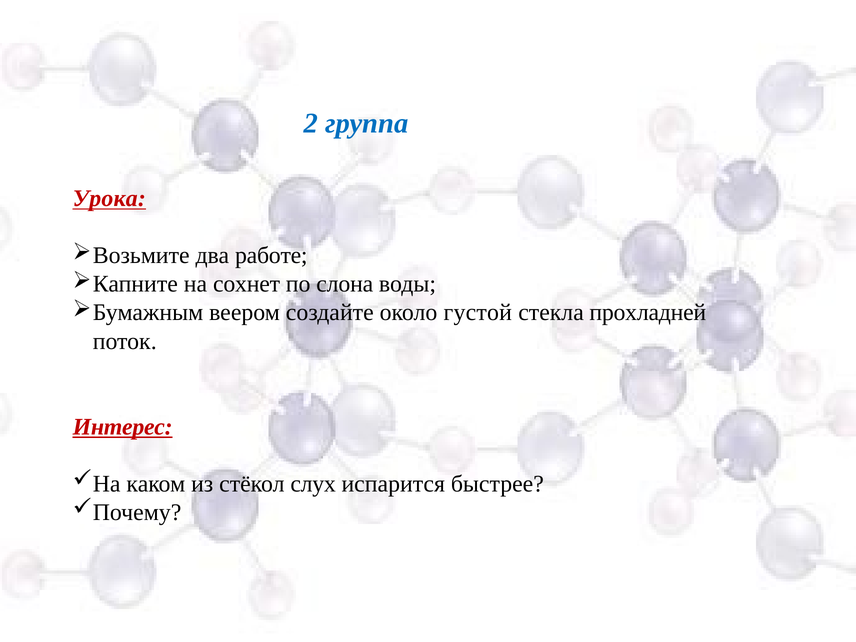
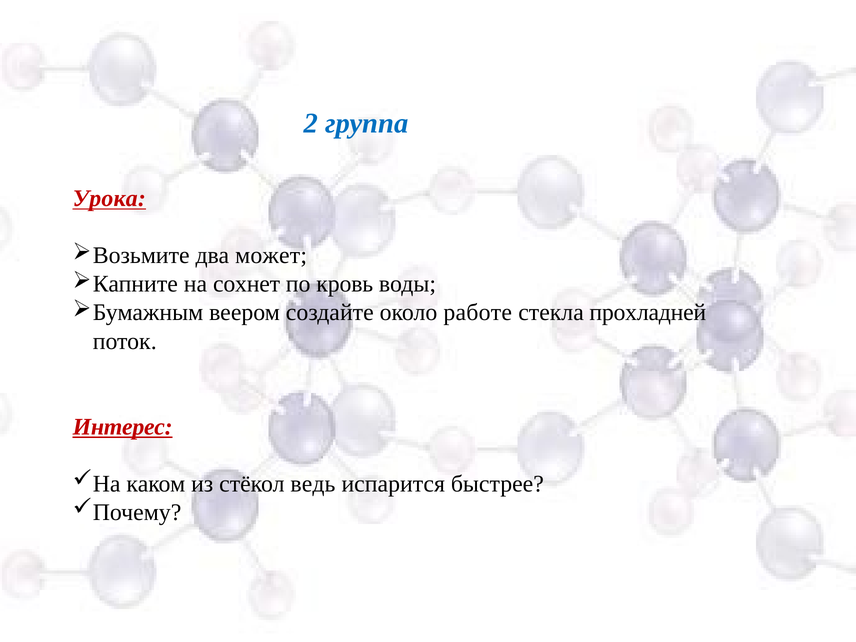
работе: работе -> может
слона: слона -> кровь
густой: густой -> работе
слух: слух -> ведь
